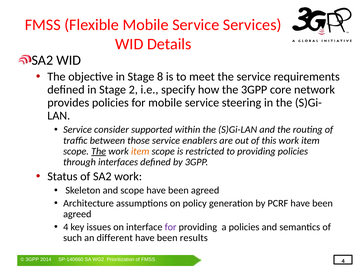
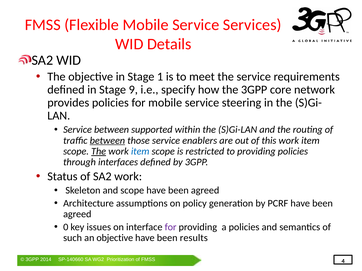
8: 8 -> 1
2: 2 -> 9
Service consider: consider -> between
between at (107, 141) underline: none -> present
item at (140, 152) colour: orange -> blue
4 at (66, 227): 4 -> 0
an different: different -> objective
